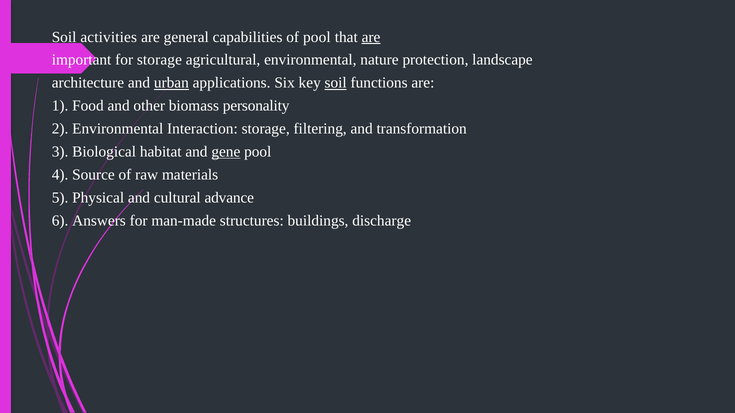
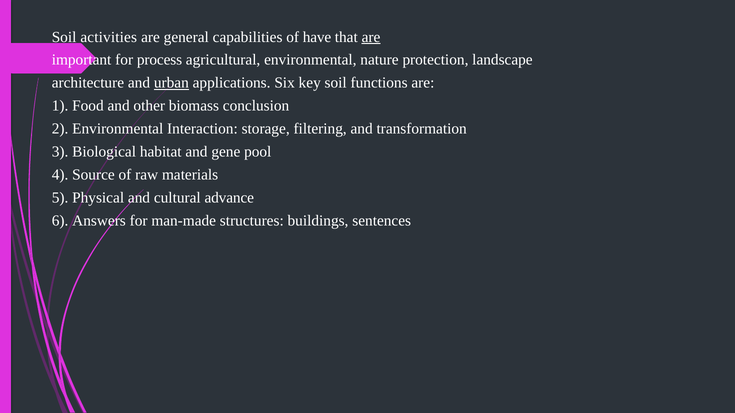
of pool: pool -> have
for storage: storage -> process
soil at (336, 83) underline: present -> none
personality: personality -> conclusion
gene underline: present -> none
discharge: discharge -> sentences
